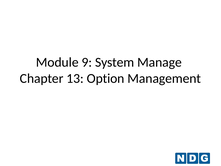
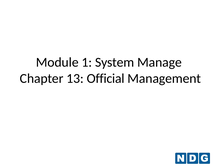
9: 9 -> 1
Option: Option -> Official
